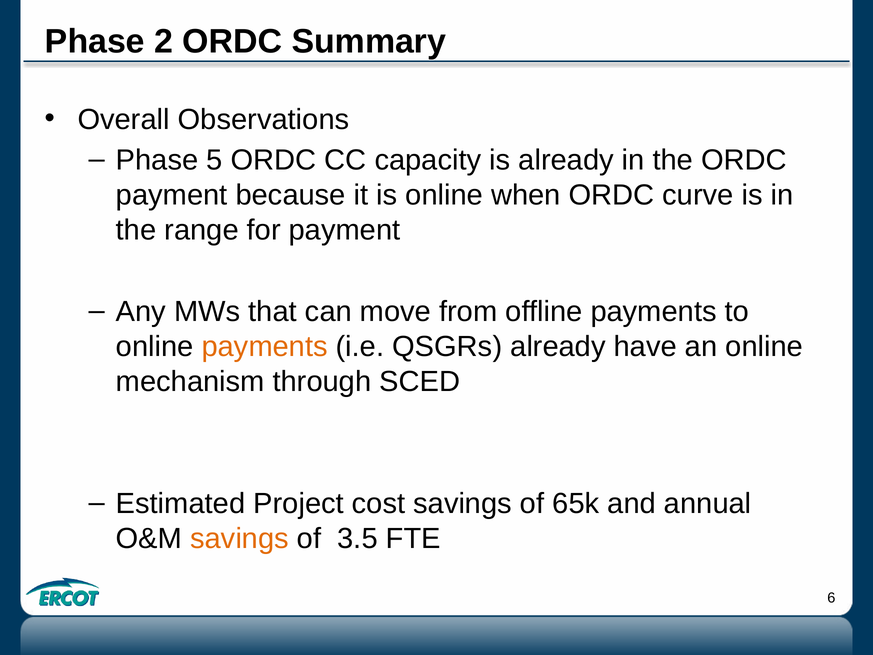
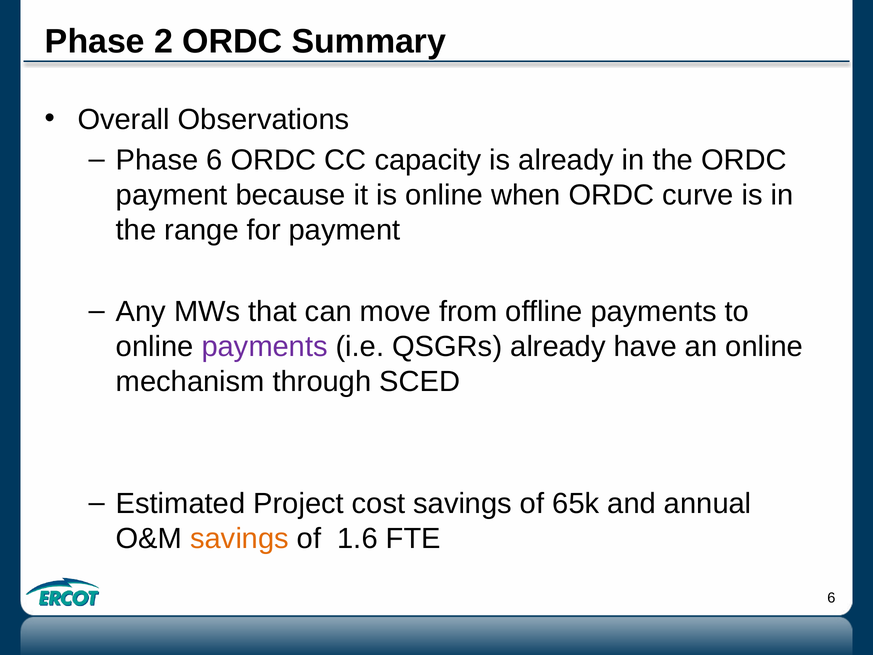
Phase 5: 5 -> 6
payments at (265, 346) colour: orange -> purple
3.5: 3.5 -> 1.6
